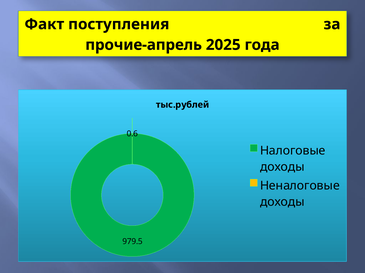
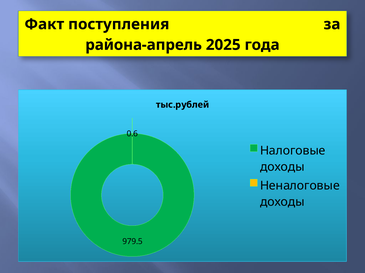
прочие-апрель: прочие-апрель -> района-апрель
